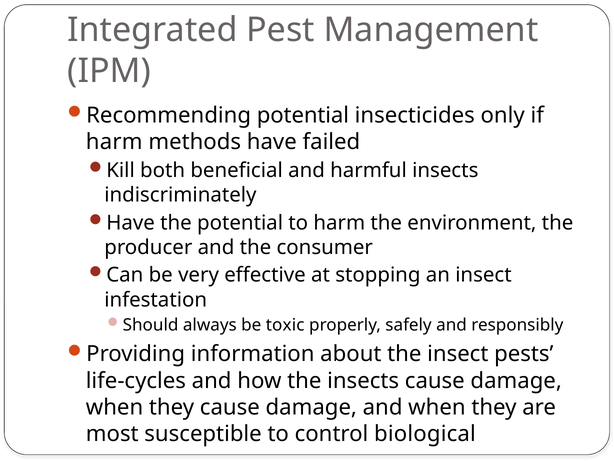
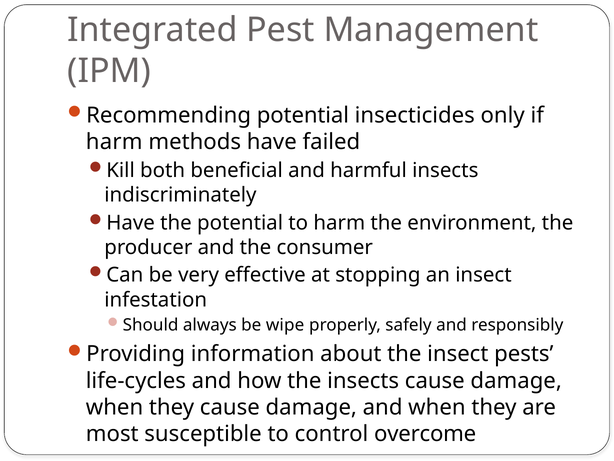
toxic: toxic -> wipe
biological: biological -> overcome
